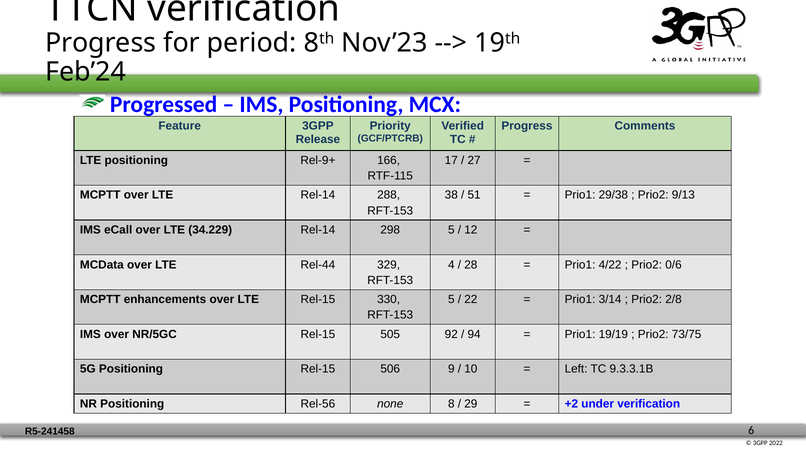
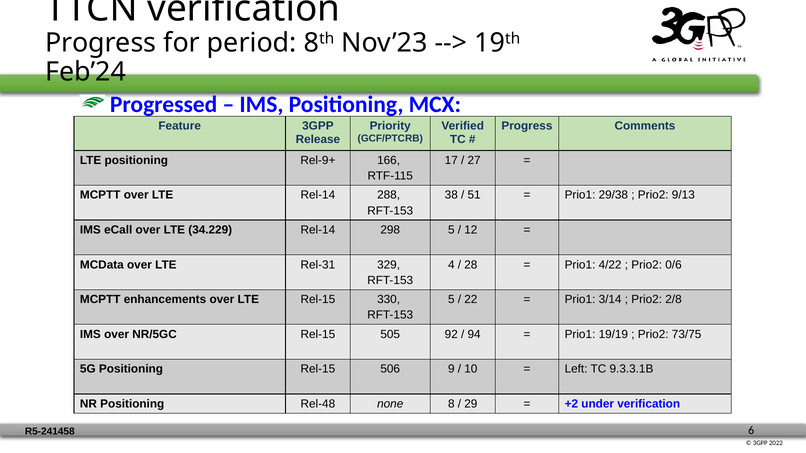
Rel-44: Rel-44 -> Rel-31
Rel-56: Rel-56 -> Rel-48
